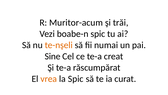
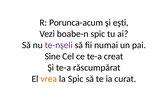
Muritor-acum: Muritor-acum -> Porunca-acum
trăi: trăi -> eşti
te-nşeli colour: orange -> purple
